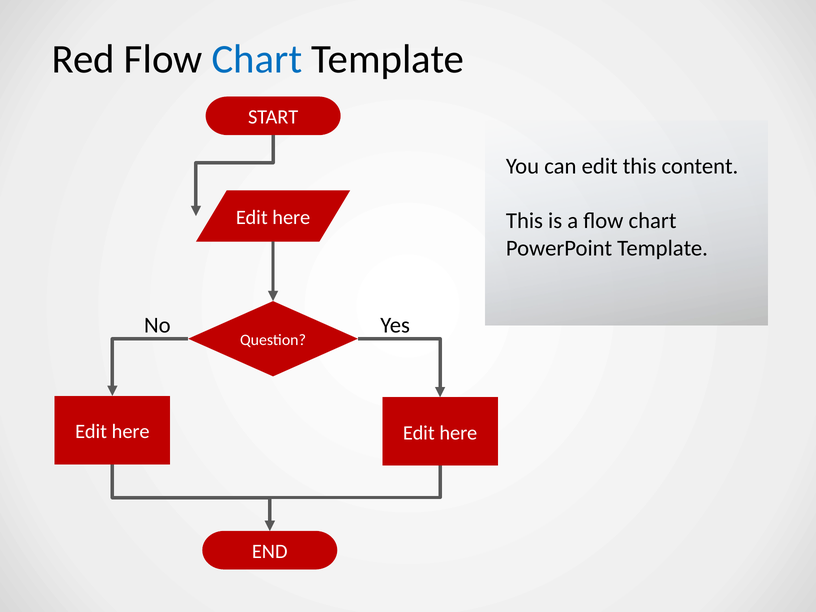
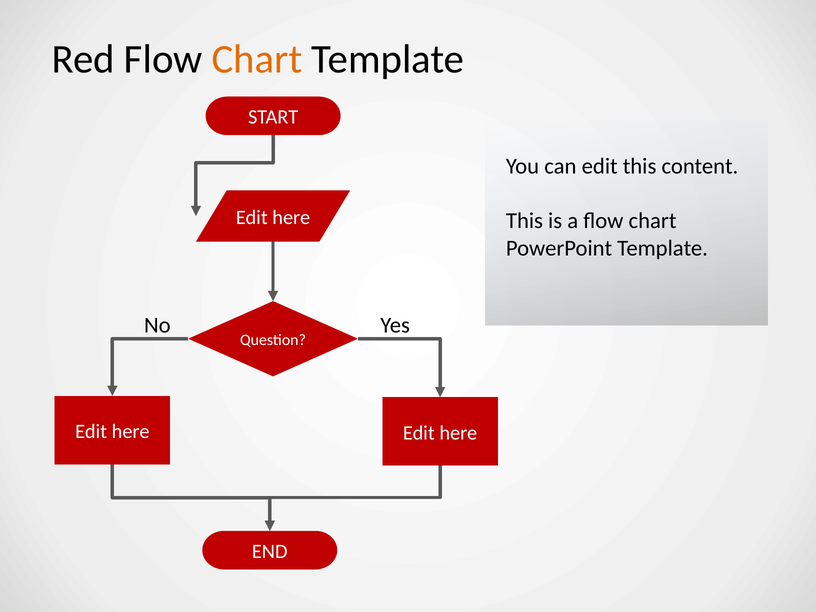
Chart at (257, 59) colour: blue -> orange
